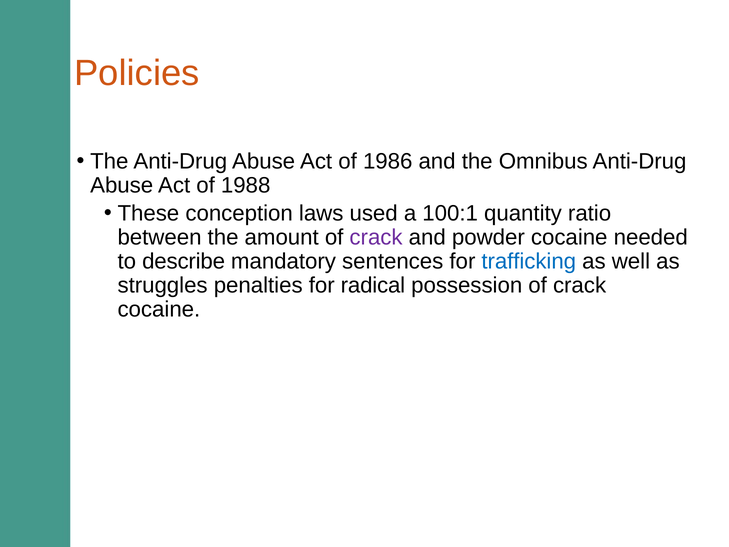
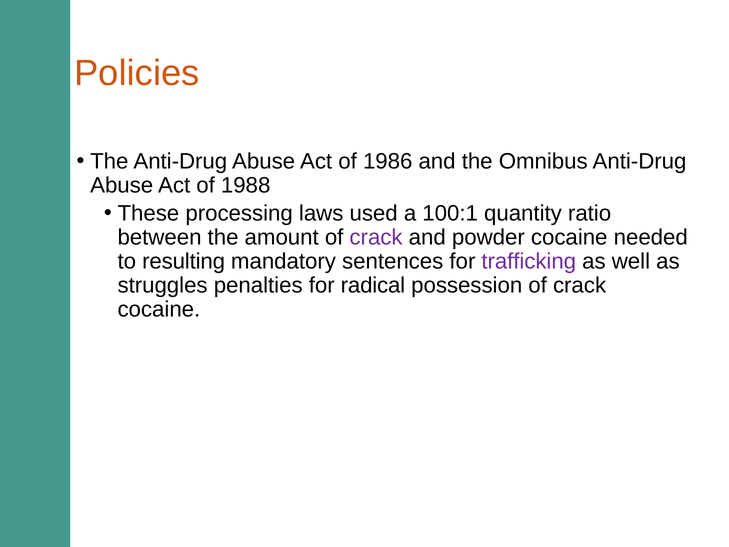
conception: conception -> processing
describe: describe -> resulting
trafficking colour: blue -> purple
